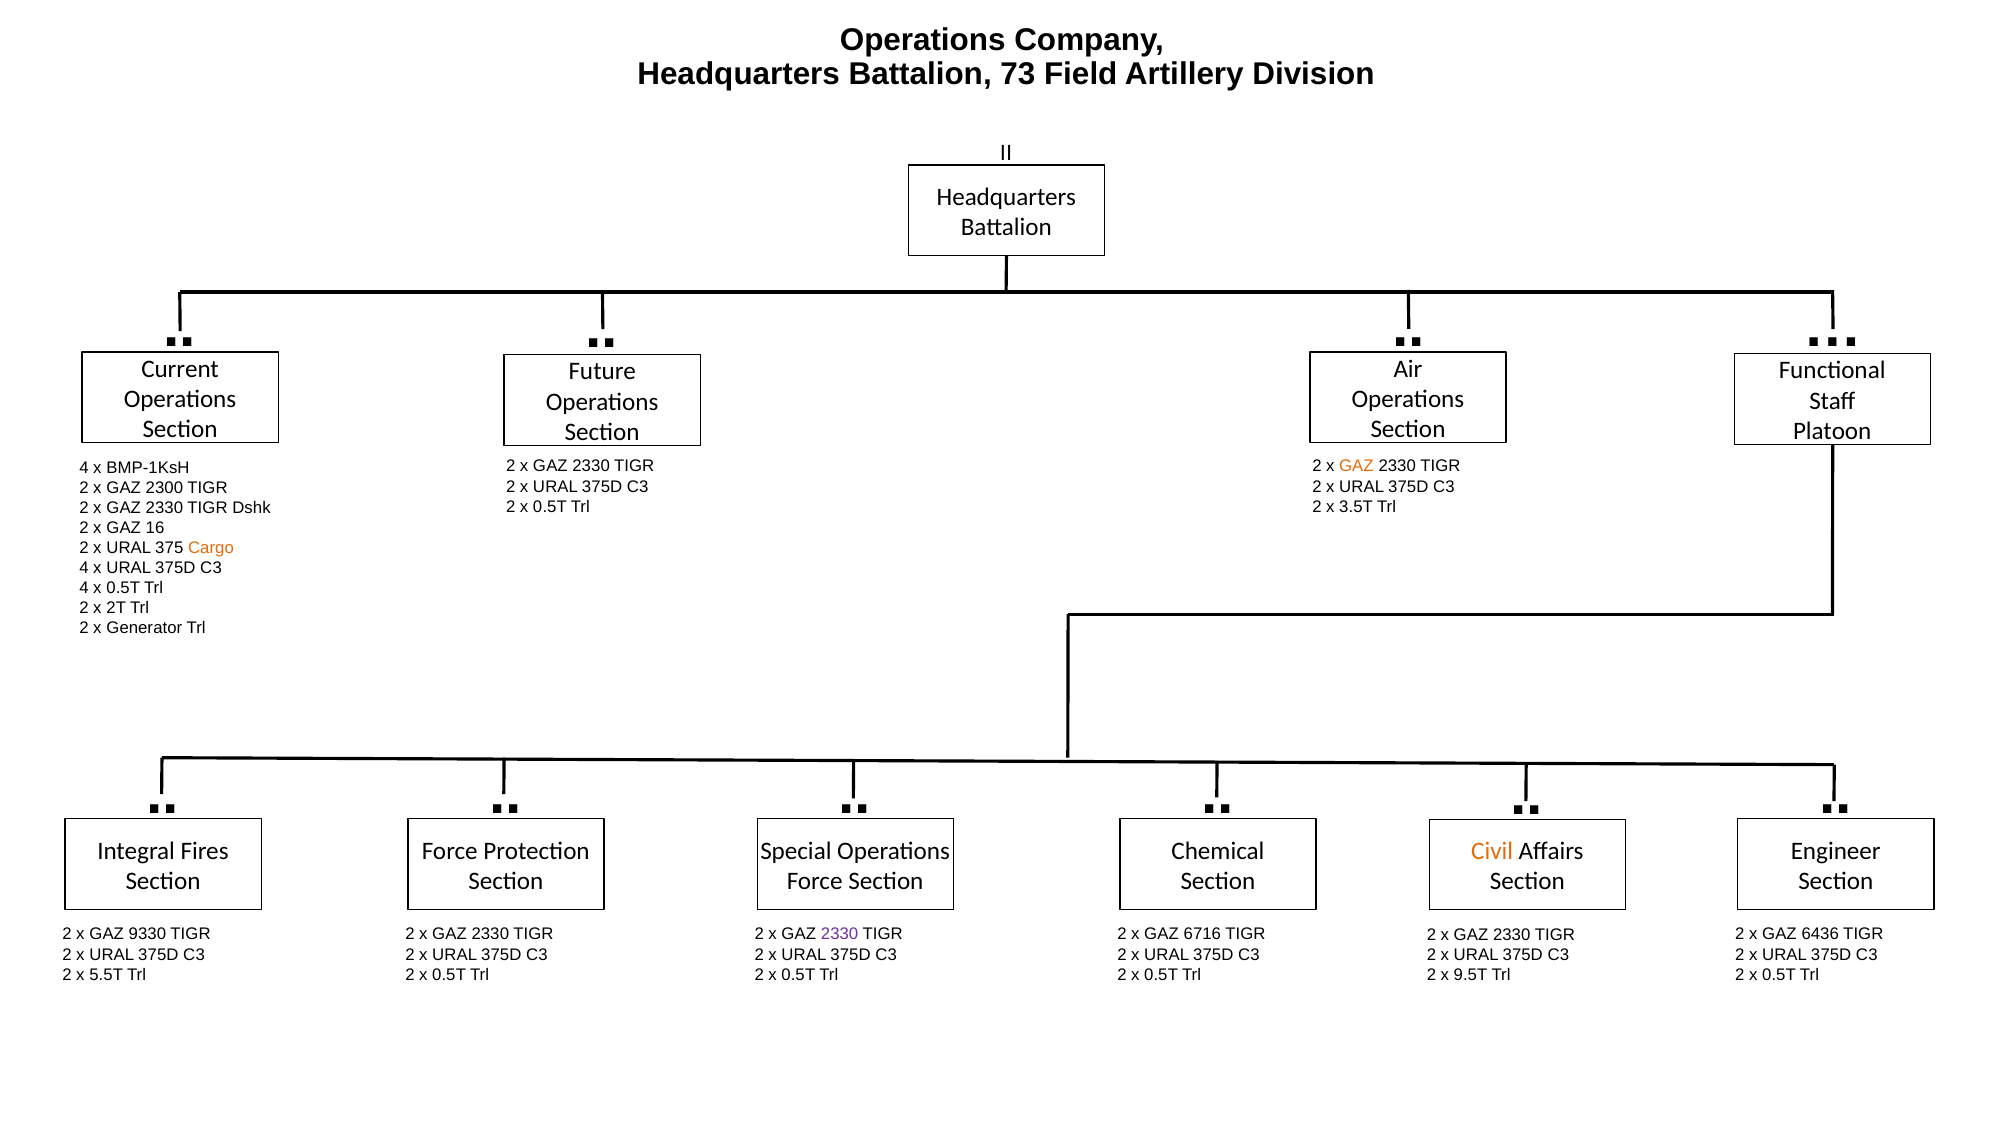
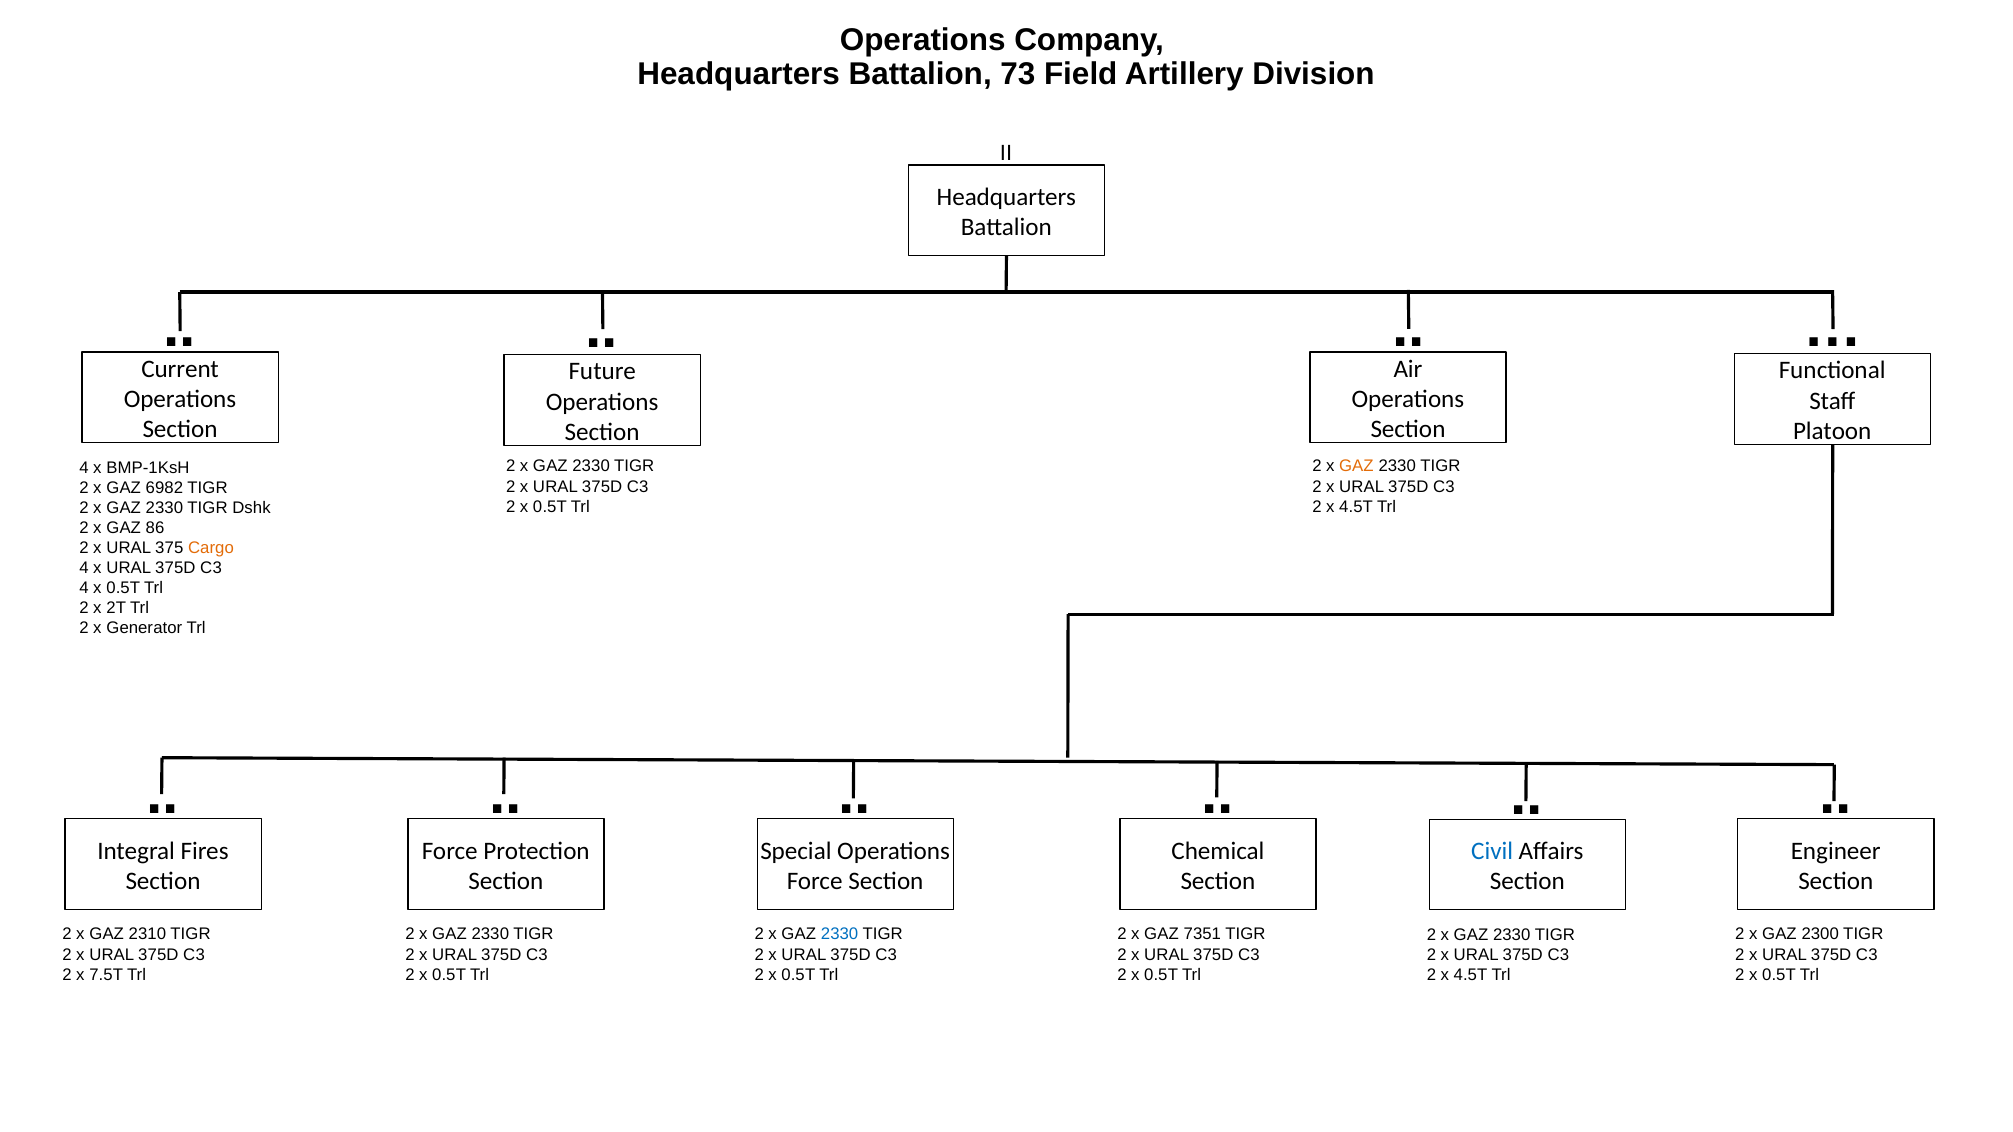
2300: 2300 -> 6982
3.5T at (1356, 507): 3.5T -> 4.5T
16: 16 -> 86
Civil colour: orange -> blue
9330: 9330 -> 2310
2330 at (840, 935) colour: purple -> blue
6716: 6716 -> 7351
6436: 6436 -> 2300
5.5T: 5.5T -> 7.5T
9.5T at (1470, 975): 9.5T -> 4.5T
